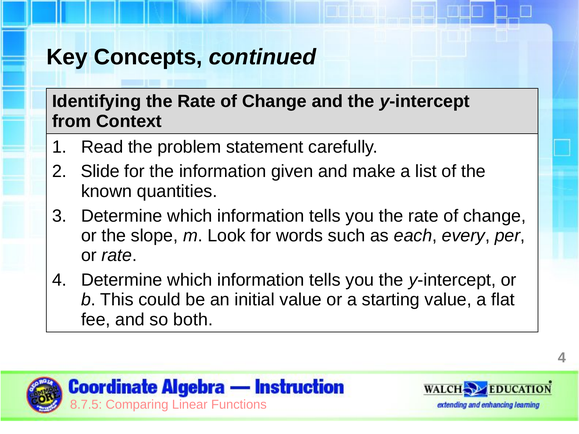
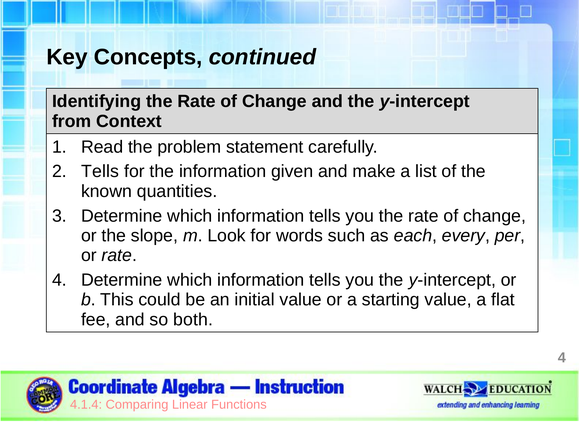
Slide at (100, 172): Slide -> Tells
8.7.5: 8.7.5 -> 4.1.4
